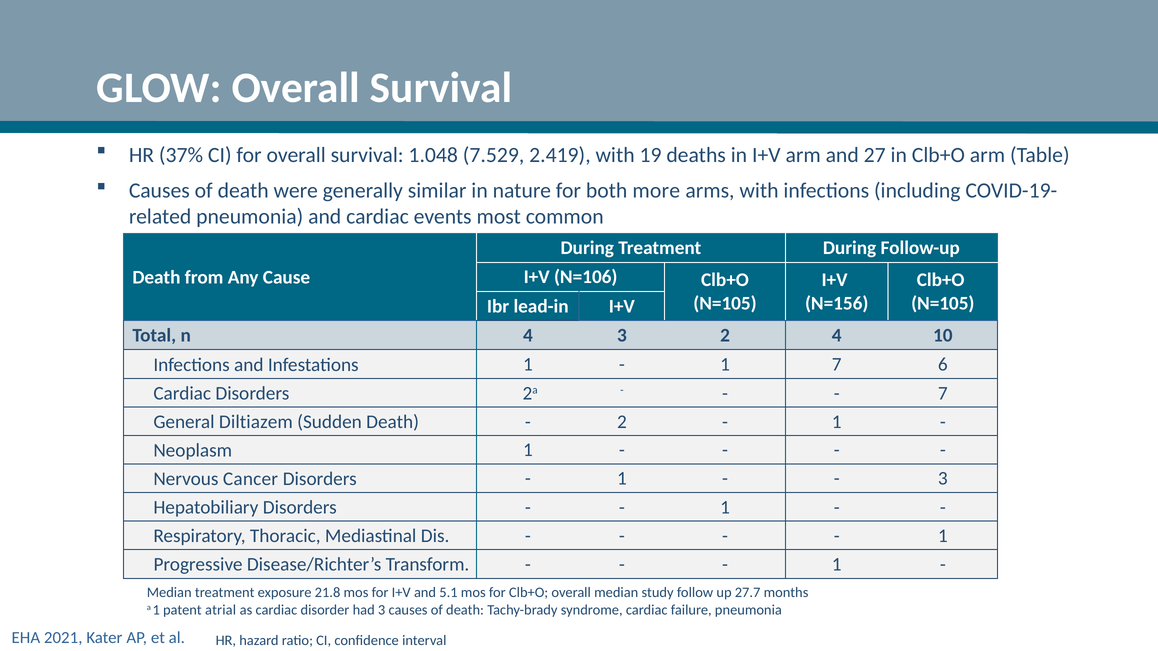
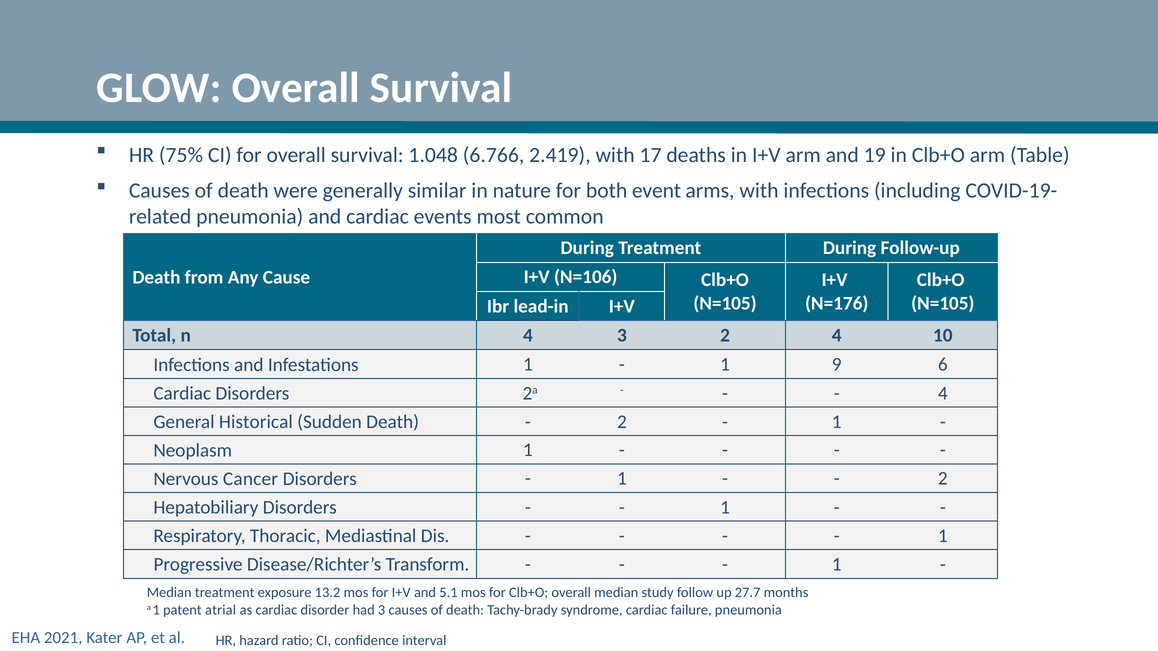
37%: 37% -> 75%
7.529: 7.529 -> 6.766
19: 19 -> 17
27: 27 -> 19
more: more -> event
N=156: N=156 -> N=176
1 7: 7 -> 9
7 at (943, 393): 7 -> 4
Diltiazem: Diltiazem -> Historical
3 at (943, 479): 3 -> 2
21.8: 21.8 -> 13.2
